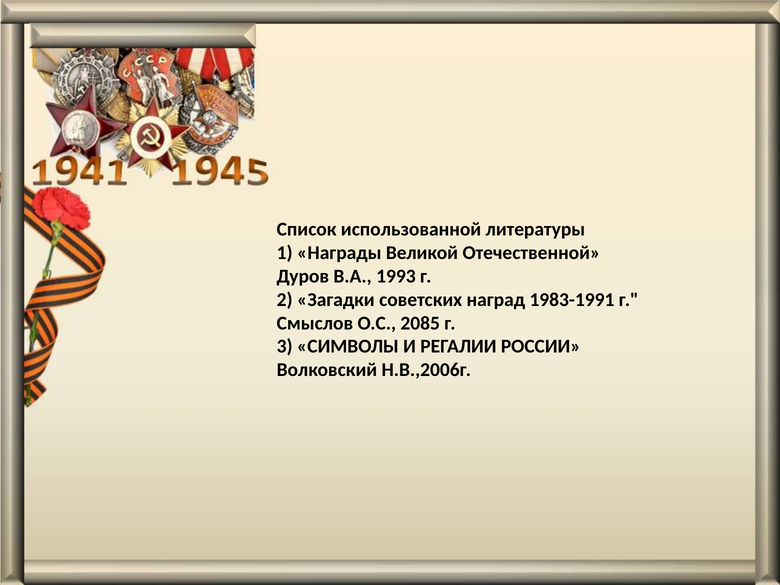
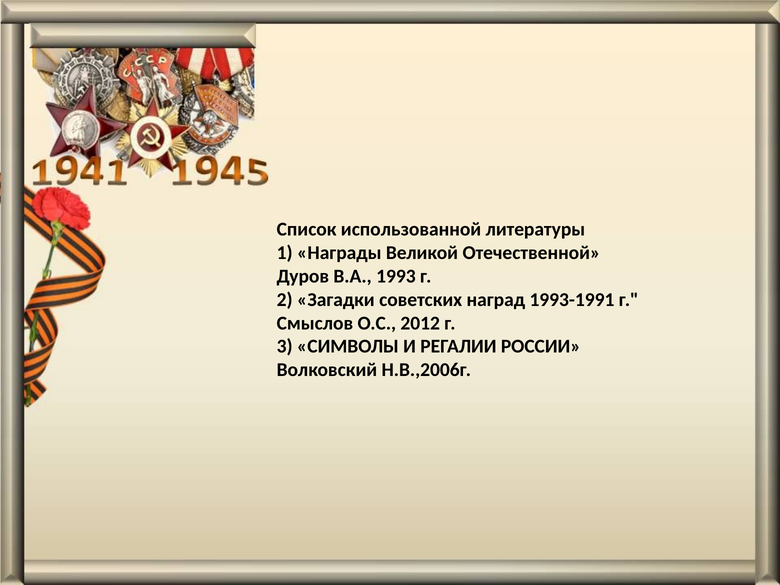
1983-1991: 1983-1991 -> 1993-1991
2085: 2085 -> 2012
